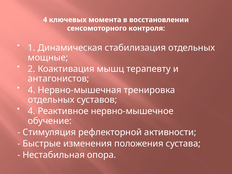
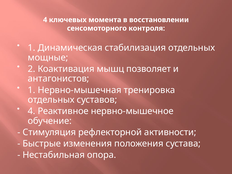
терапевту: терапевту -> позволяет
4 at (32, 90): 4 -> 1
